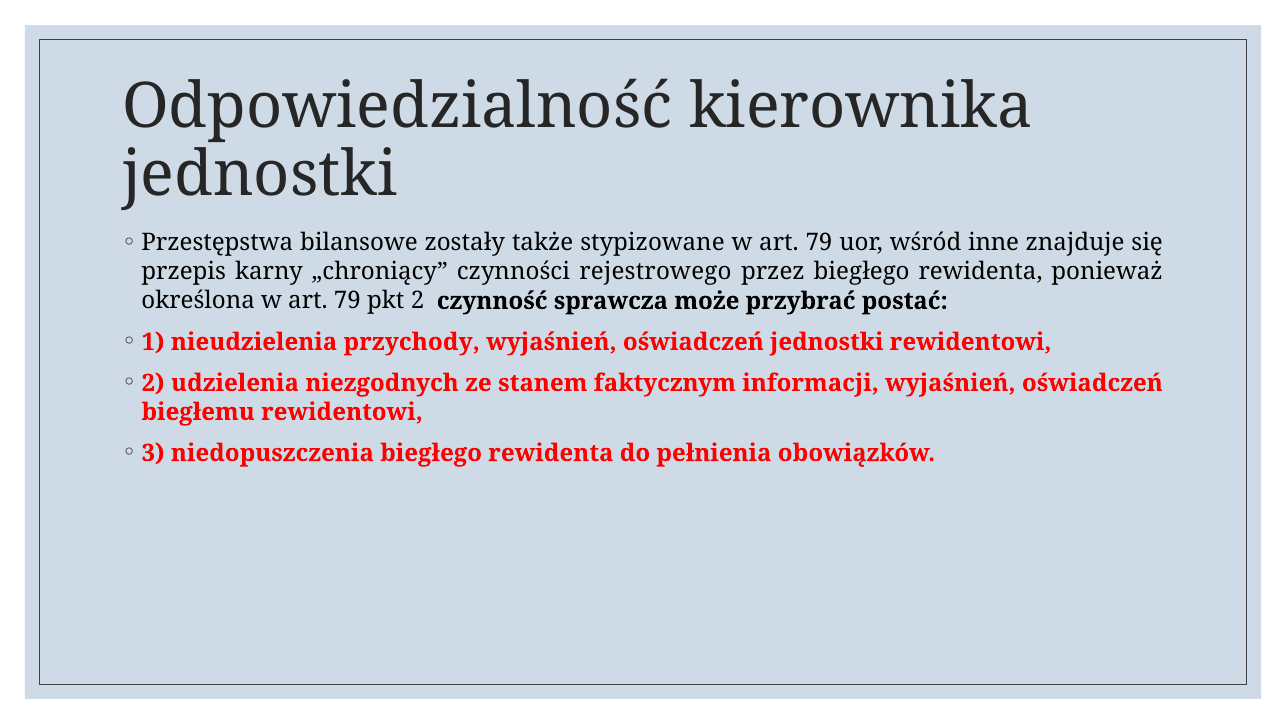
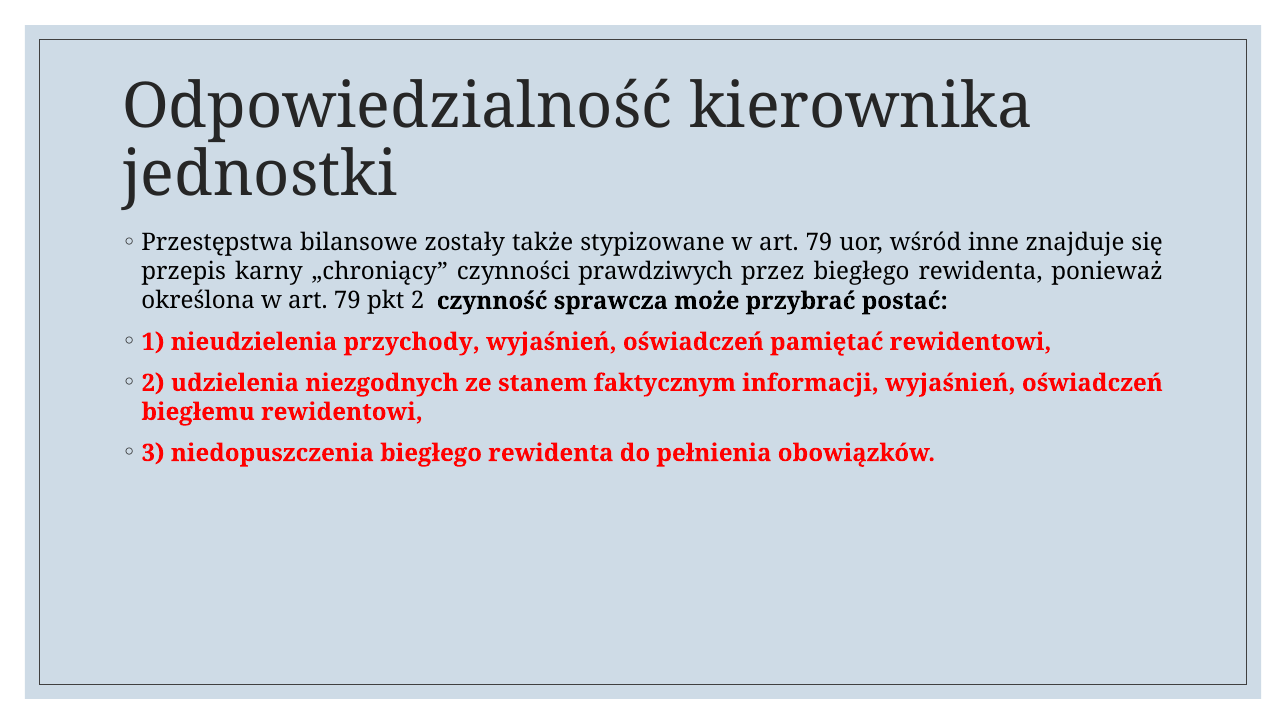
rejestrowego: rejestrowego -> prawdziwych
oświadczeń jednostki: jednostki -> pamiętać
